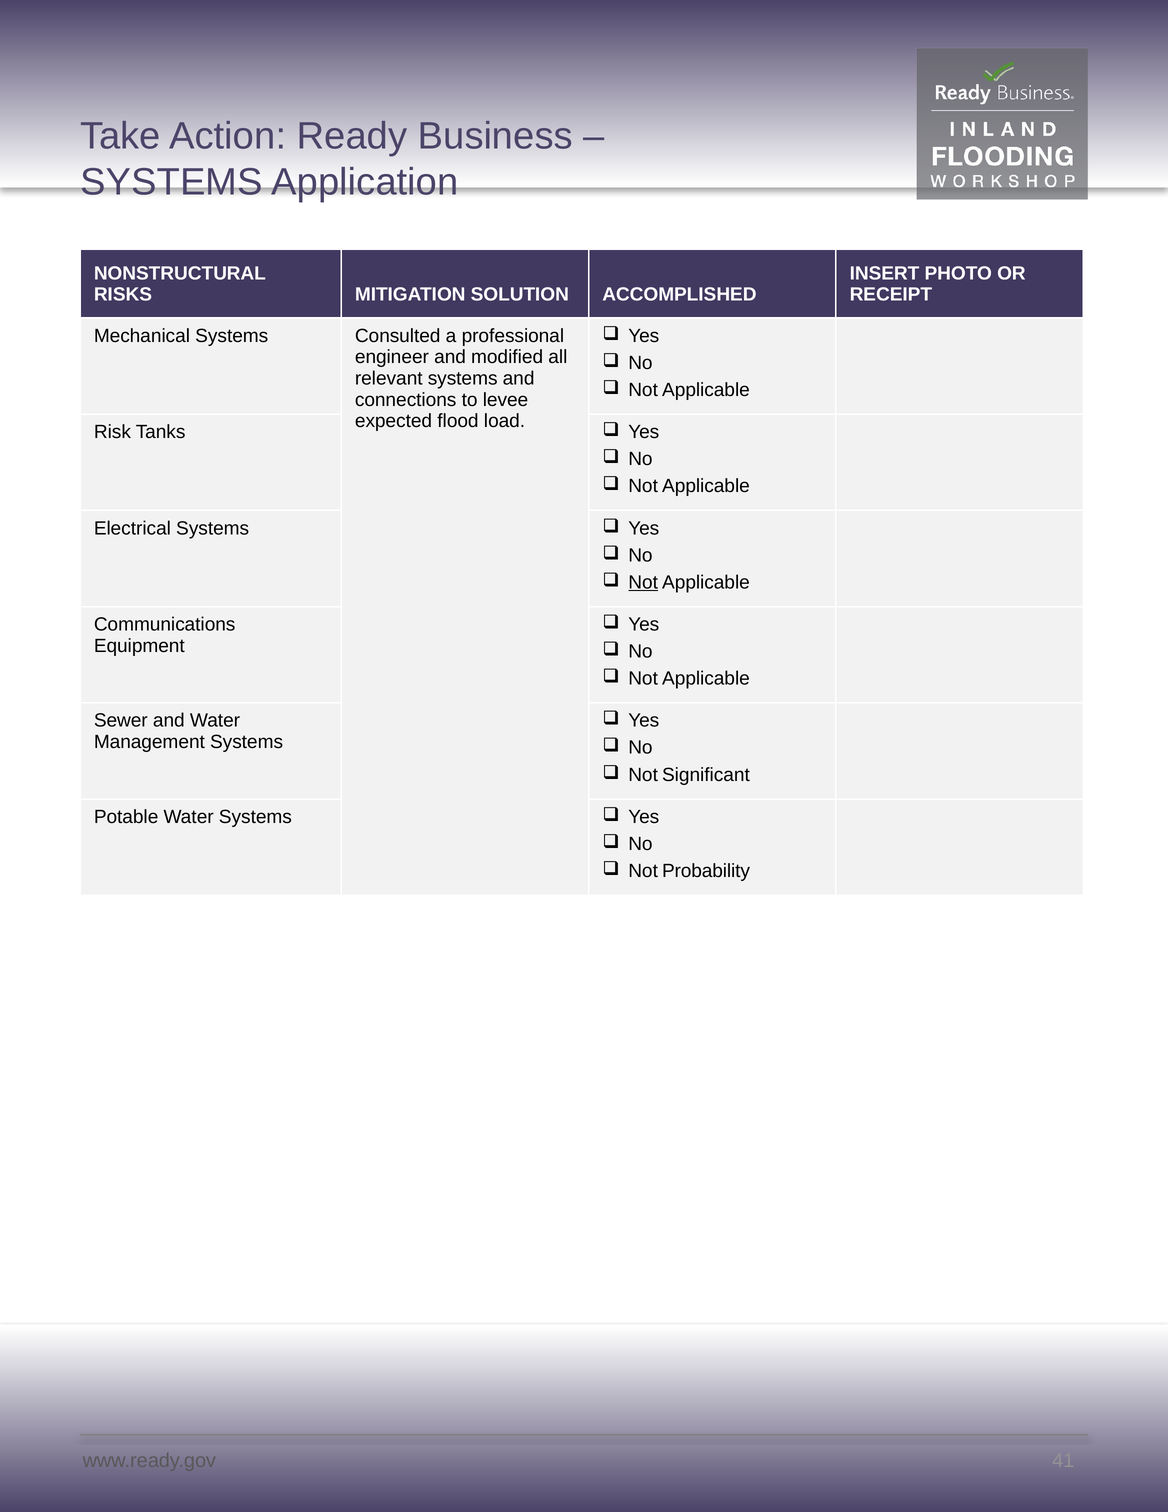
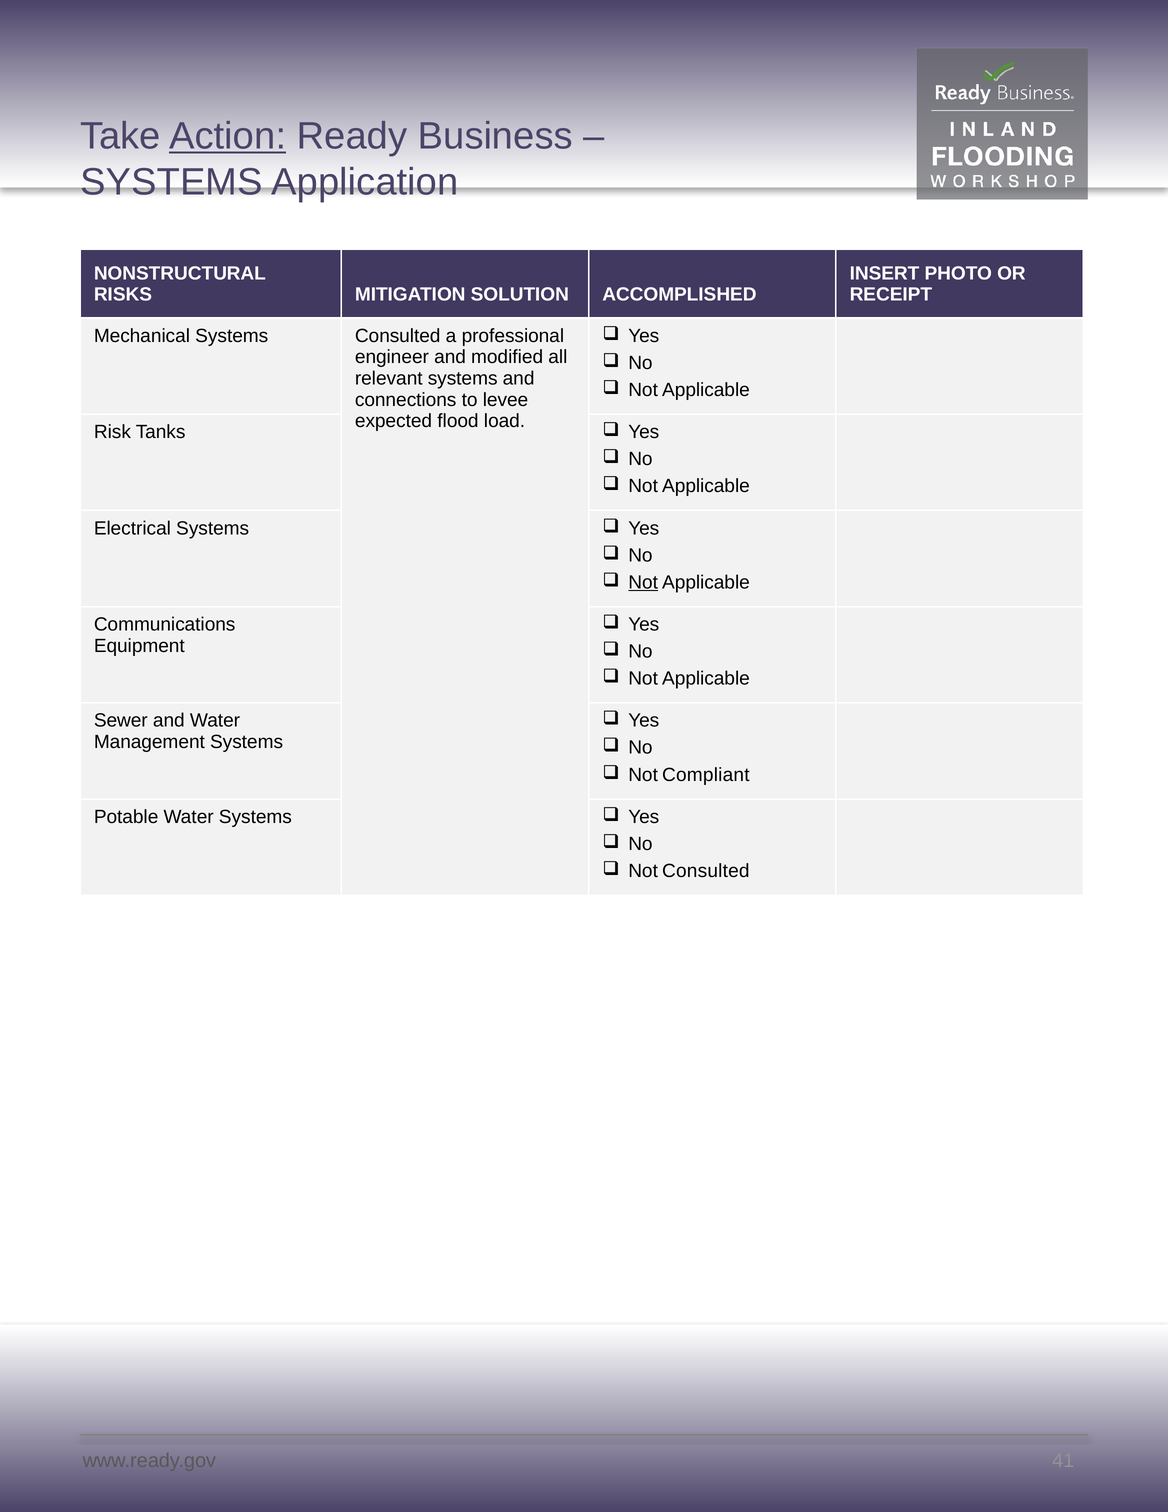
Action underline: none -> present
Significant: Significant -> Compliant
Not Probability: Probability -> Consulted
